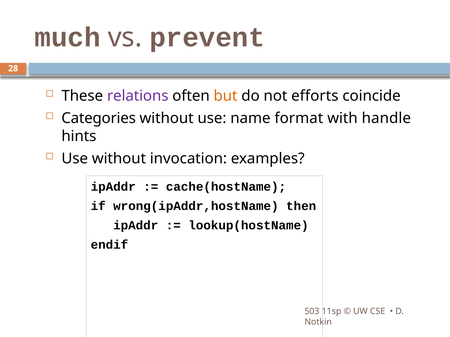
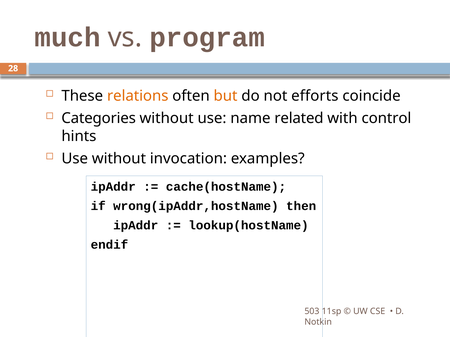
prevent: prevent -> program
relations colour: purple -> orange
format: format -> related
handle: handle -> control
